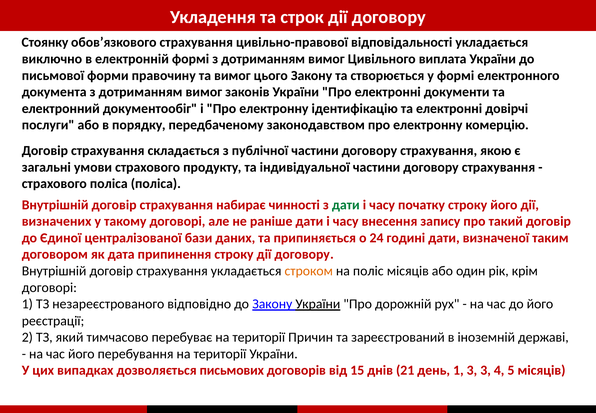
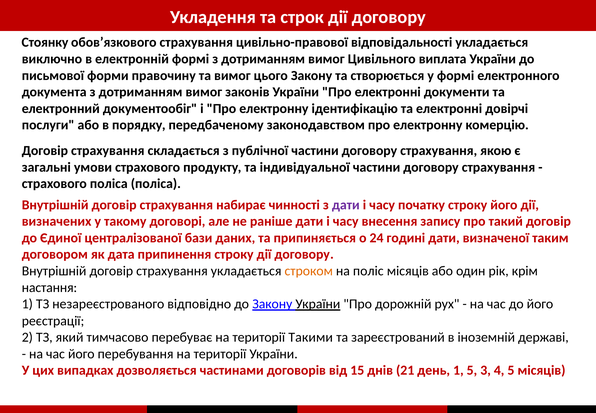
дати at (346, 205) colour: green -> purple
договорі at (49, 287): договорі -> настання
Причин: Причин -> Такими
письмових: письмових -> частинами
1 3: 3 -> 5
